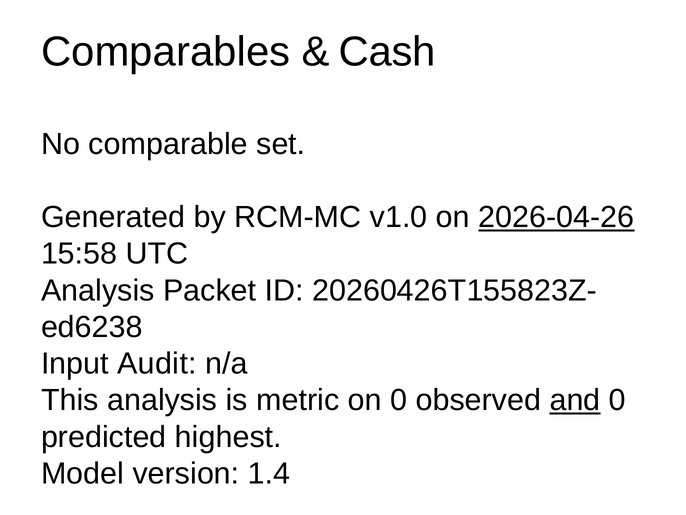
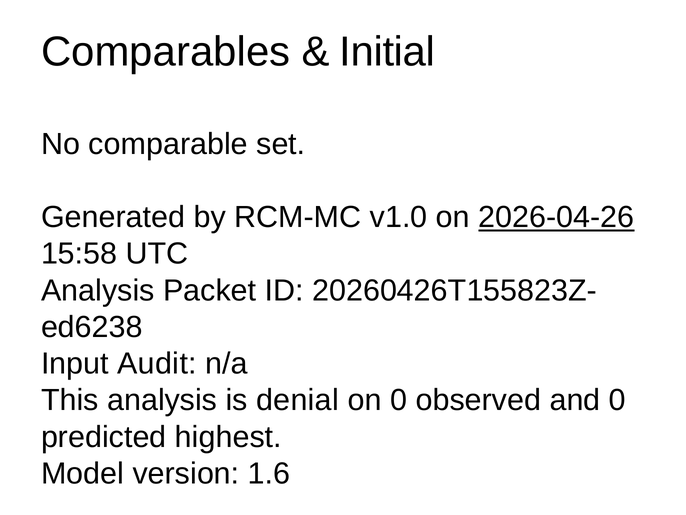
Cash: Cash -> Initial
metric: metric -> denial
and underline: present -> none
1.4: 1.4 -> 1.6
